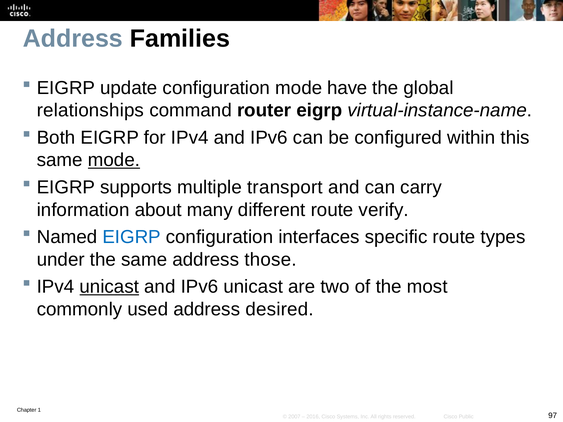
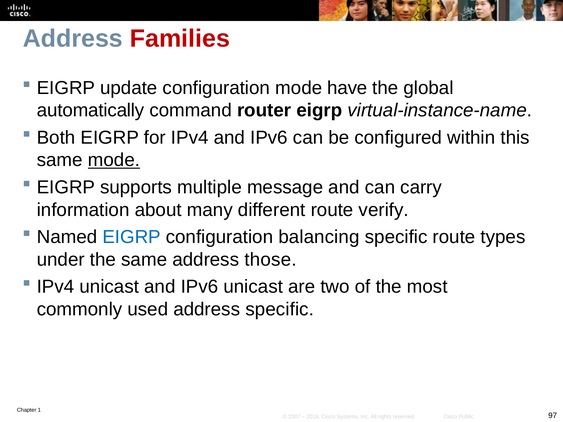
Families colour: black -> red
relationships: relationships -> automatically
transport: transport -> message
interfaces: interfaces -> balancing
unicast at (109, 287) underline: present -> none
address desired: desired -> specific
